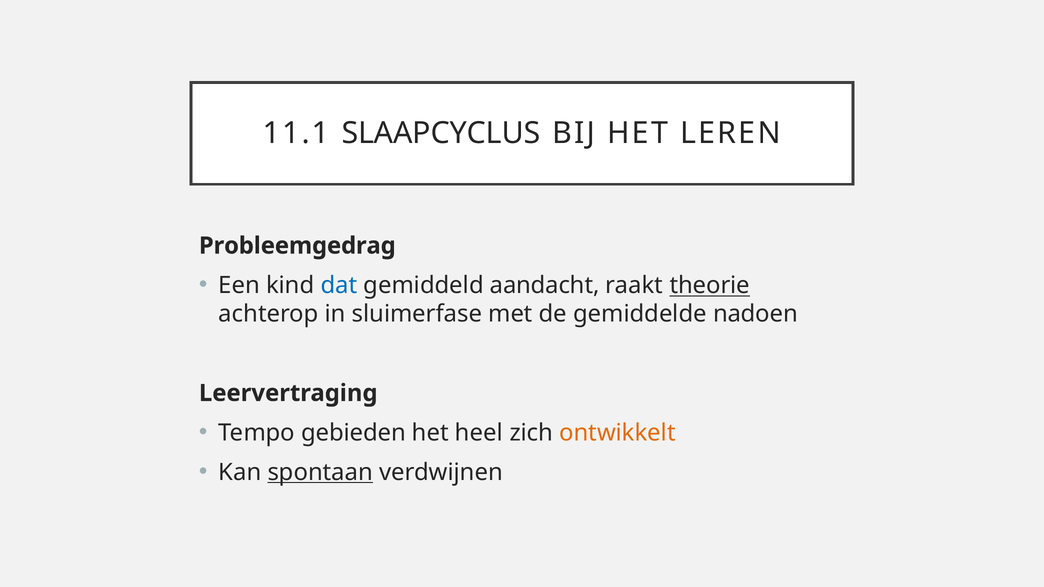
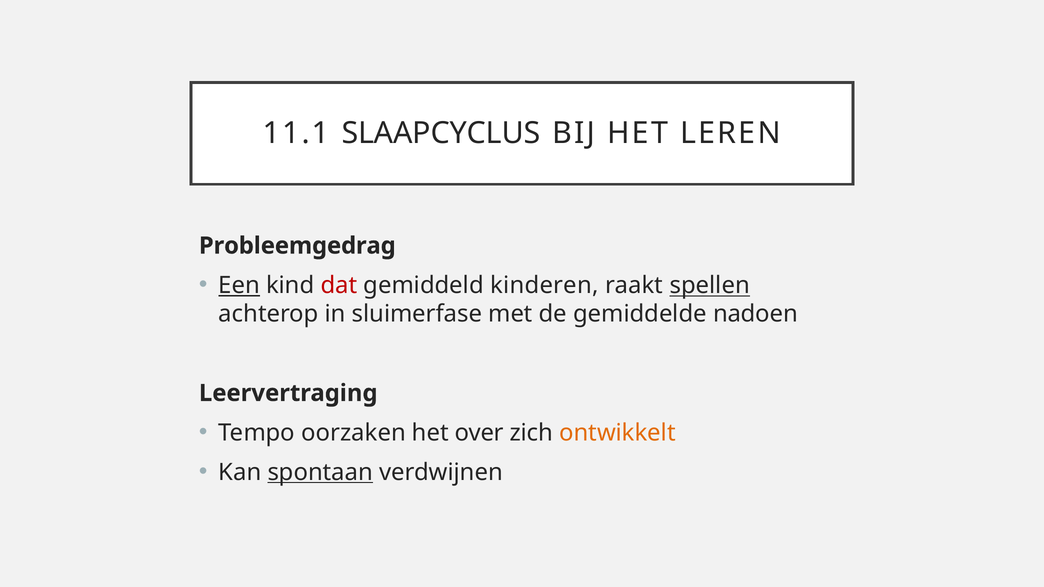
Een underline: none -> present
dat colour: blue -> red
aandacht: aandacht -> kinderen
theorie: theorie -> spellen
gebieden: gebieden -> oorzaken
heel: heel -> over
